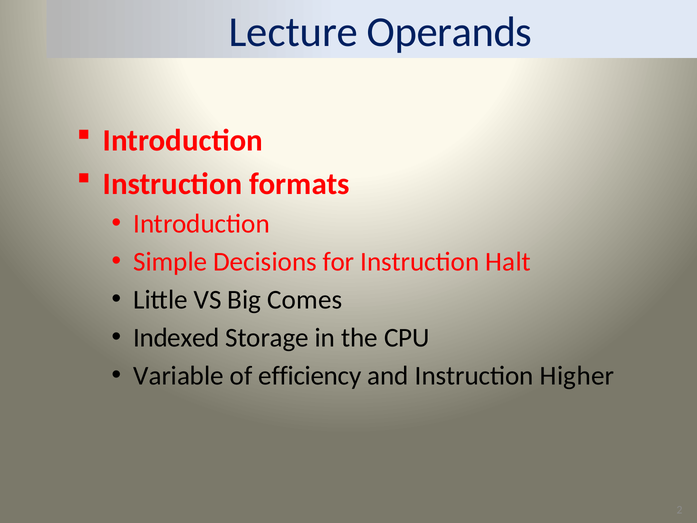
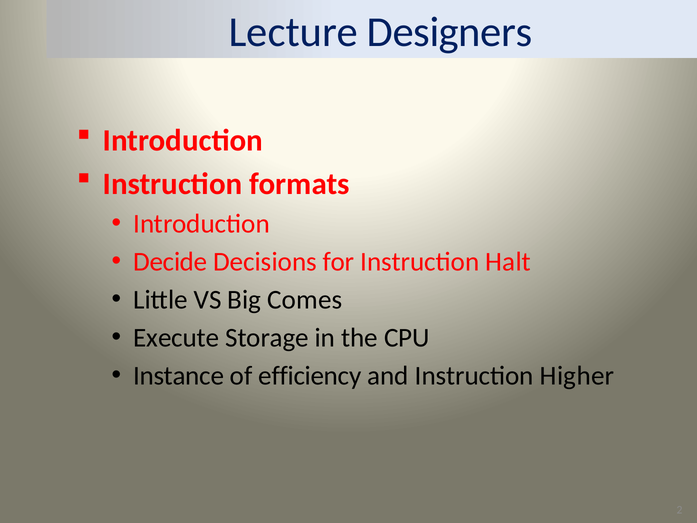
Operands: Operands -> Designers
Simple: Simple -> Decide
Indexed: Indexed -> Execute
Variable: Variable -> Instance
